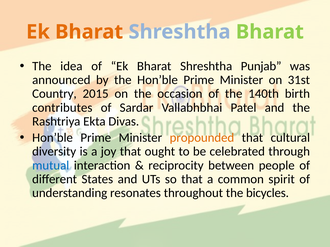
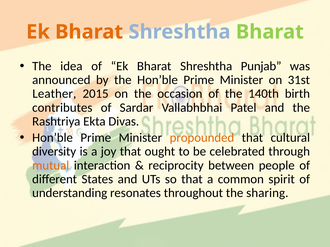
Country: Country -> Leather
mutual colour: blue -> orange
bicycles: bicycles -> sharing
